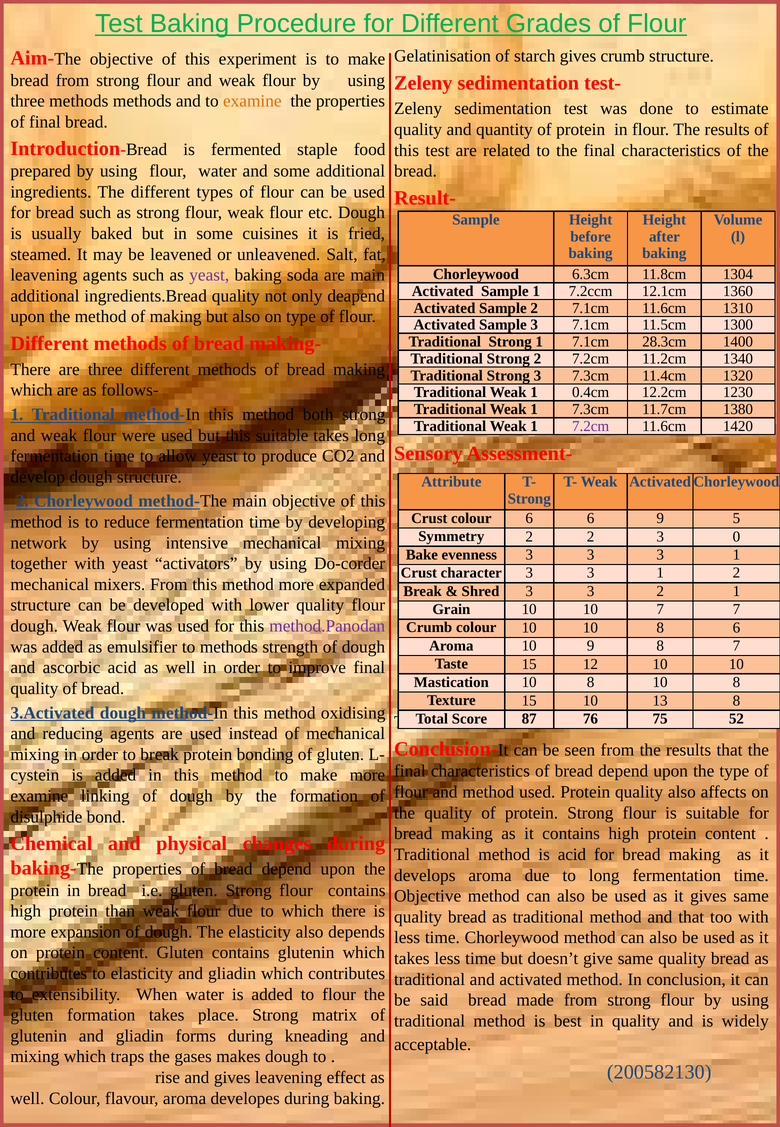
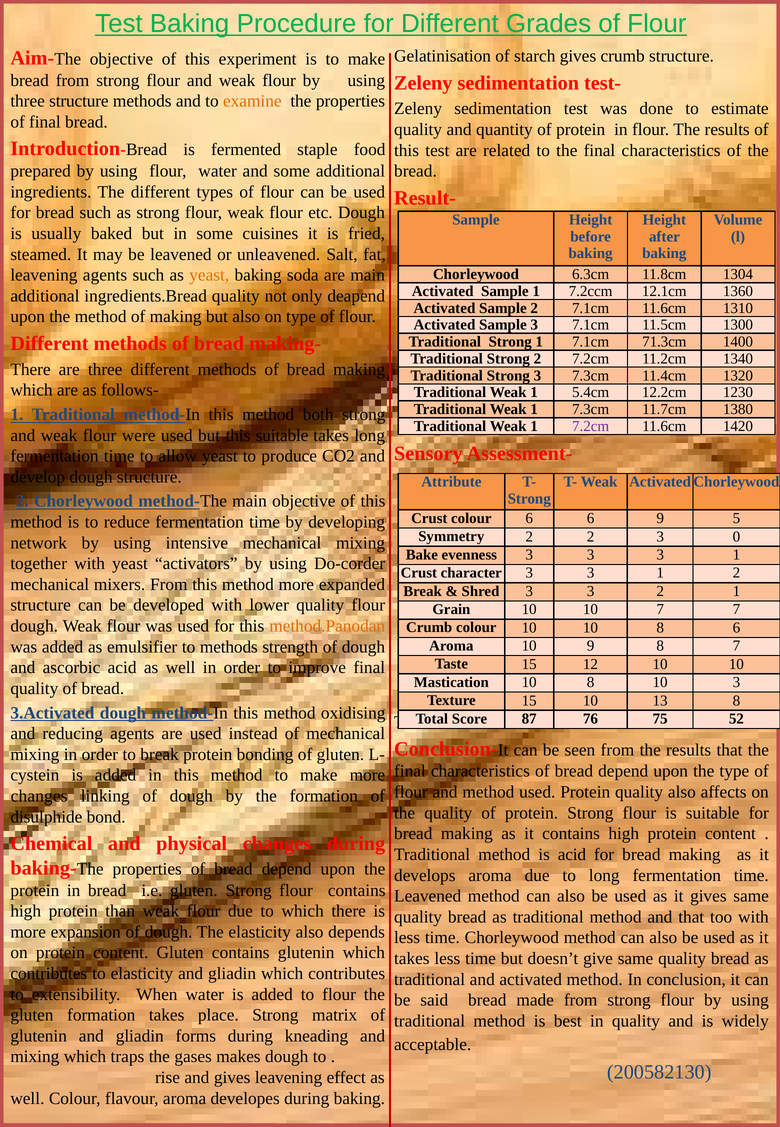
three methods: methods -> structure
yeast at (209, 275) colour: purple -> orange
28.3cm: 28.3cm -> 71.3cm
0.4cm: 0.4cm -> 5.4cm
method.Panodan colour: purple -> orange
8 10 8: 8 -> 3
examine at (39, 796): examine -> changes
Objective at (428, 896): Objective -> Leavened
